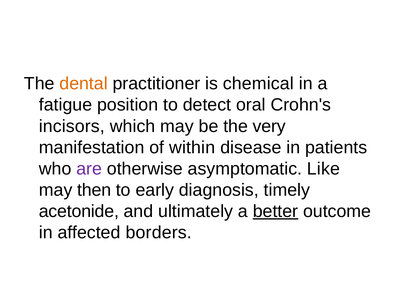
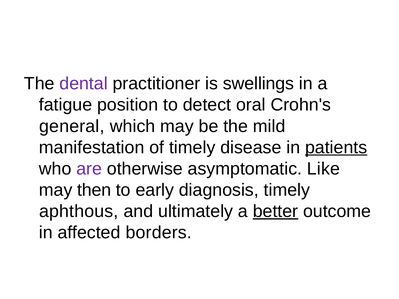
dental colour: orange -> purple
chemical: chemical -> swellings
incisors: incisors -> general
very: very -> mild
of within: within -> timely
patients underline: none -> present
acetonide: acetonide -> aphthous
